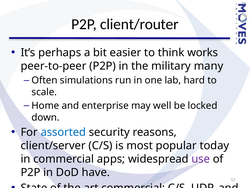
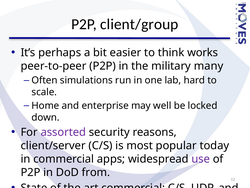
client/router: client/router -> client/group
assorted colour: blue -> purple
have: have -> from
